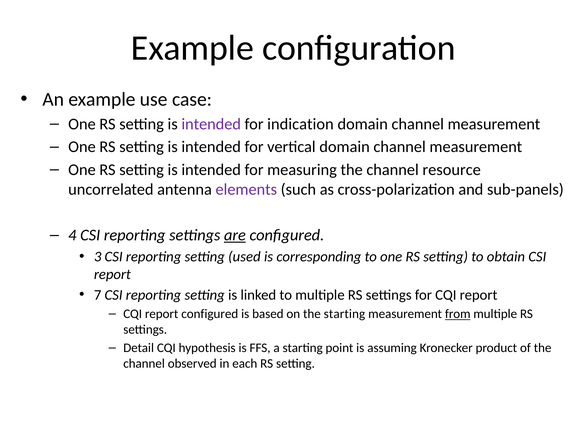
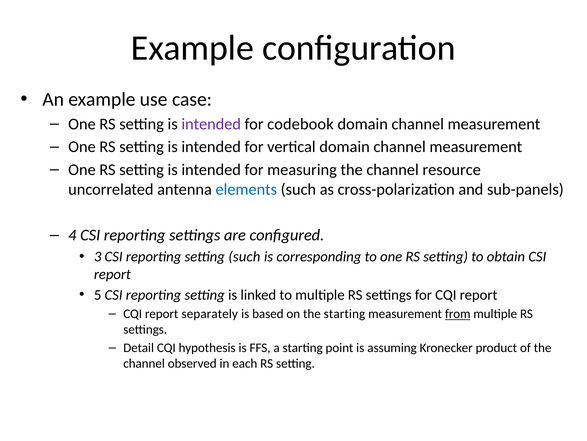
indication: indication -> codebook
elements colour: purple -> blue
are underline: present -> none
setting used: used -> such
7: 7 -> 5
report configured: configured -> separately
